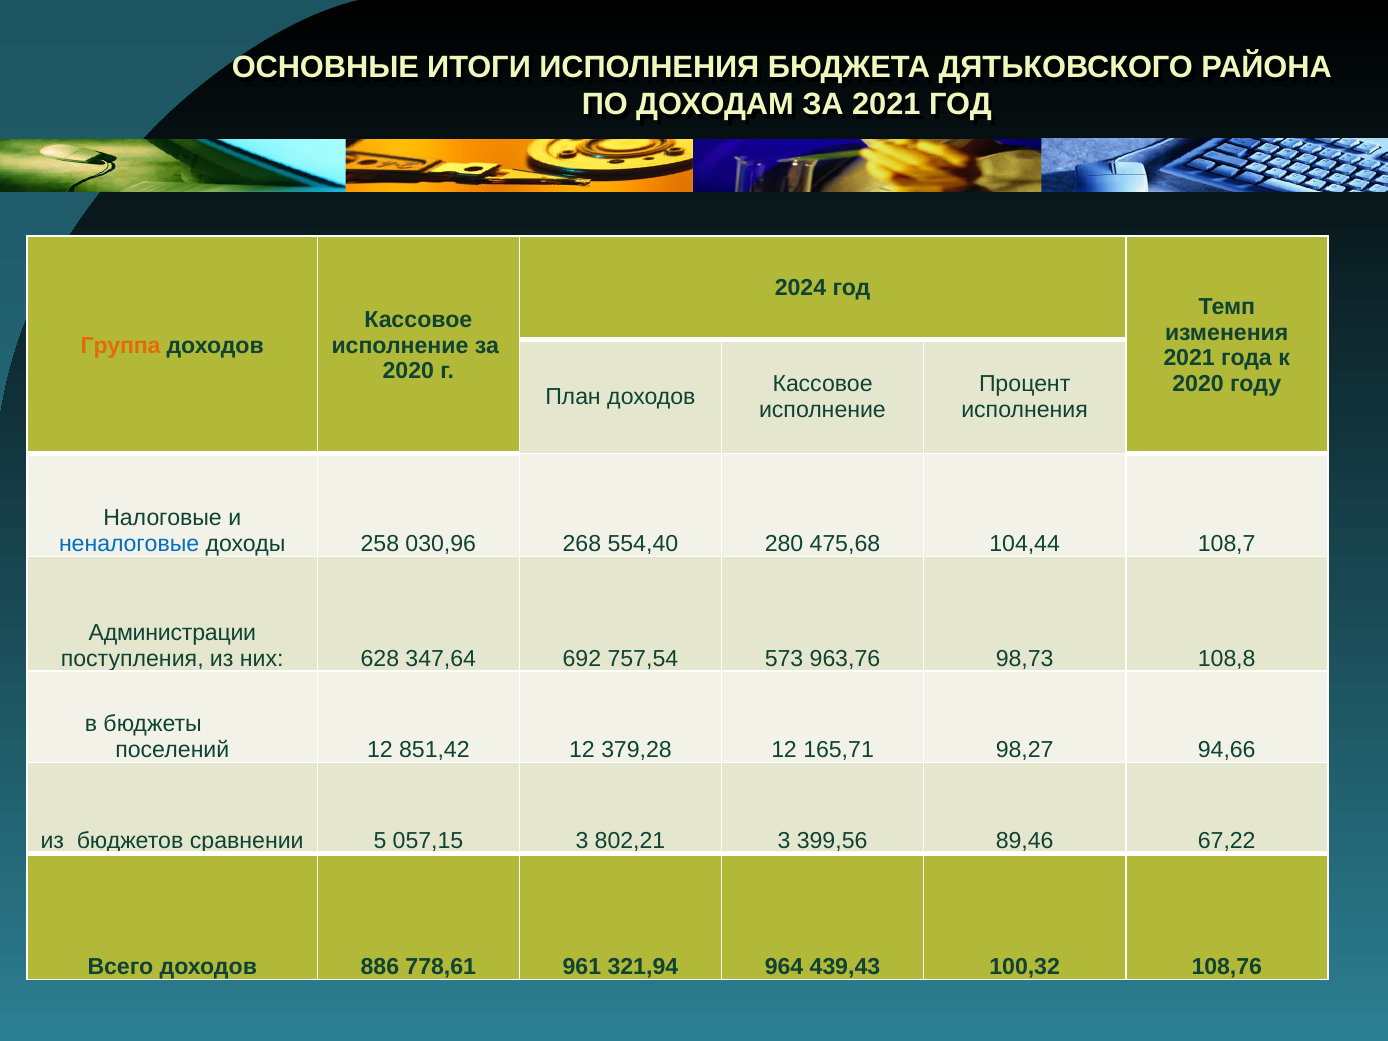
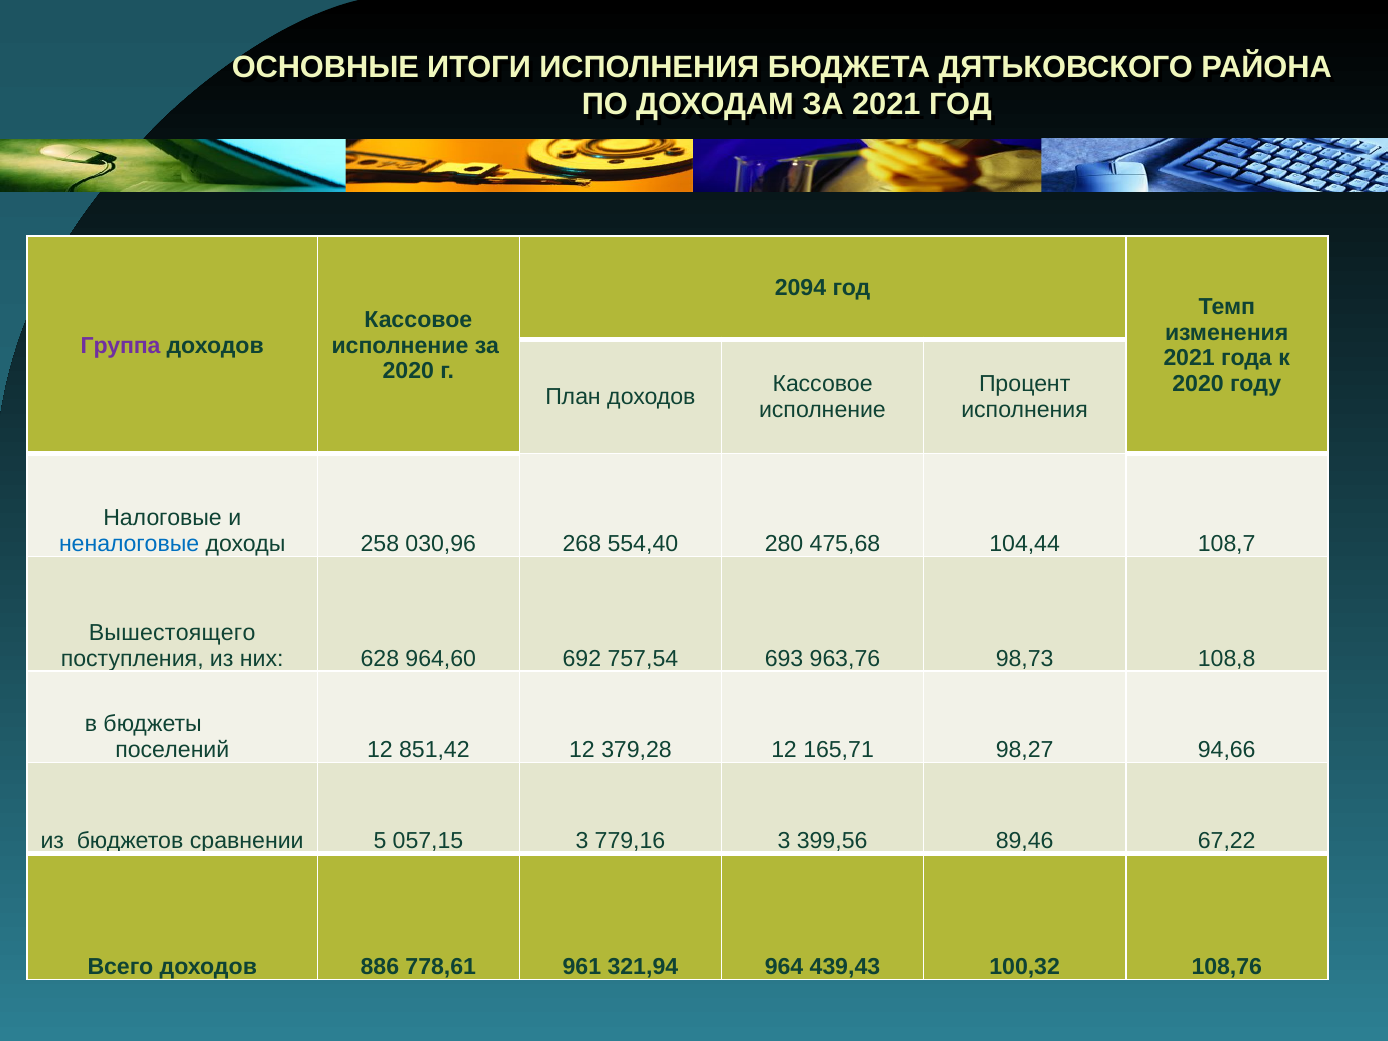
2024: 2024 -> 2094
Группа colour: orange -> purple
Администрации: Администрации -> Вышестоящего
347,64: 347,64 -> 964,60
573: 573 -> 693
802,21: 802,21 -> 779,16
